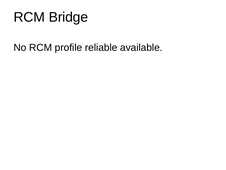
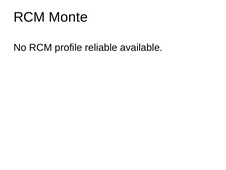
Bridge: Bridge -> Monte
